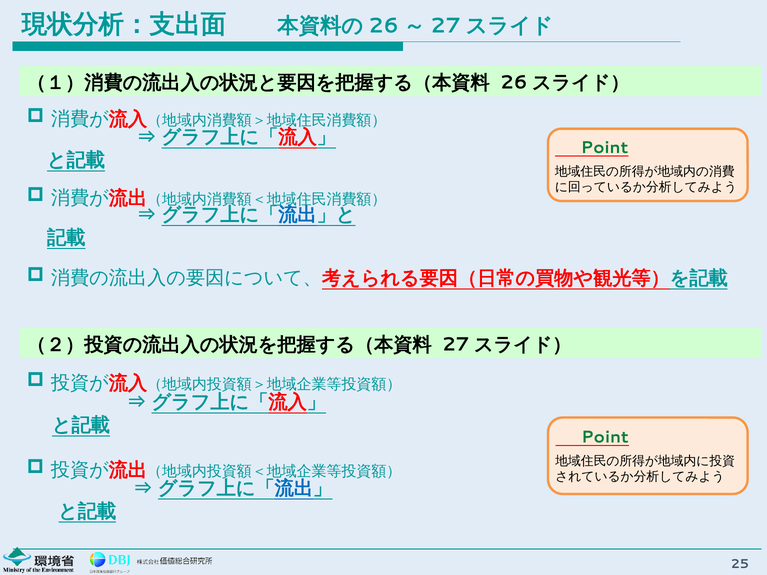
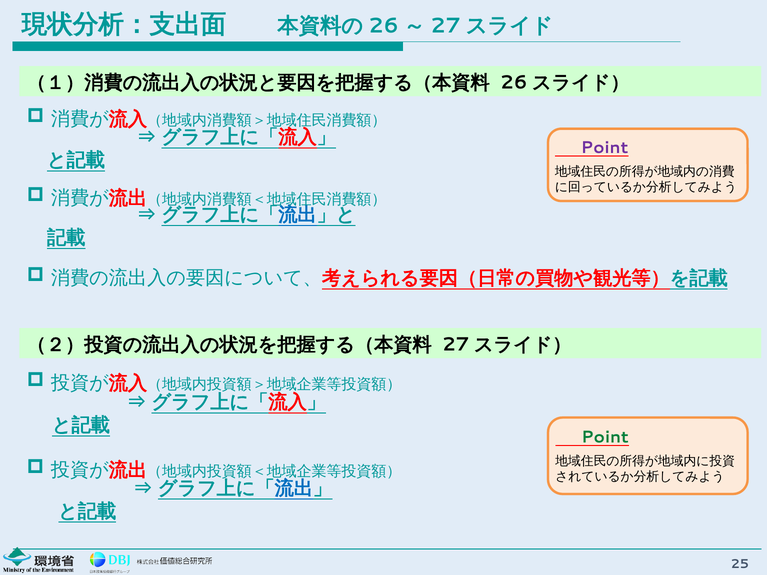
Point at (605, 148) colour: green -> purple
